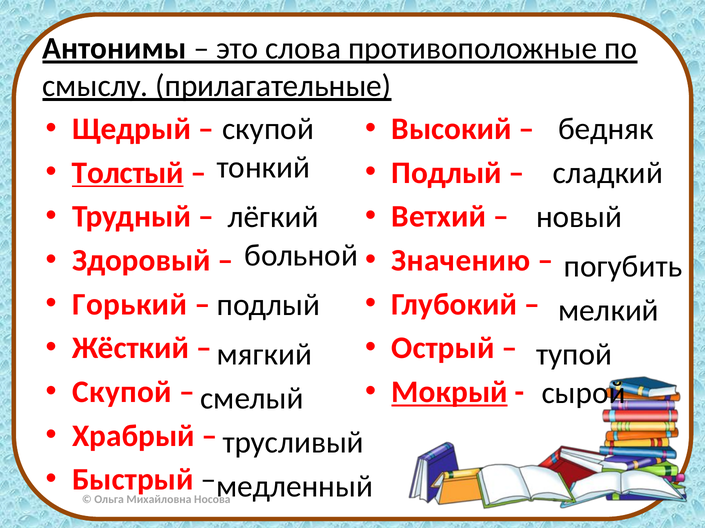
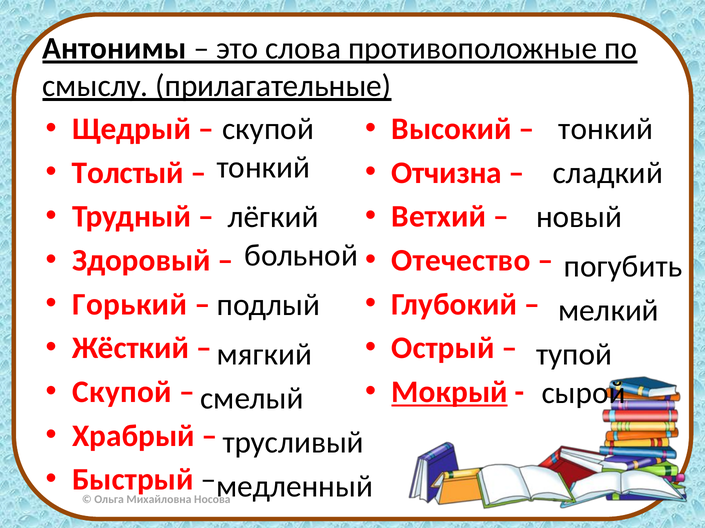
бедняк at (606, 129): бедняк -> тонкий
Подлый at (447, 173): Подлый -> Отчизна
Толстый underline: present -> none
Значению: Значению -> Отечество
